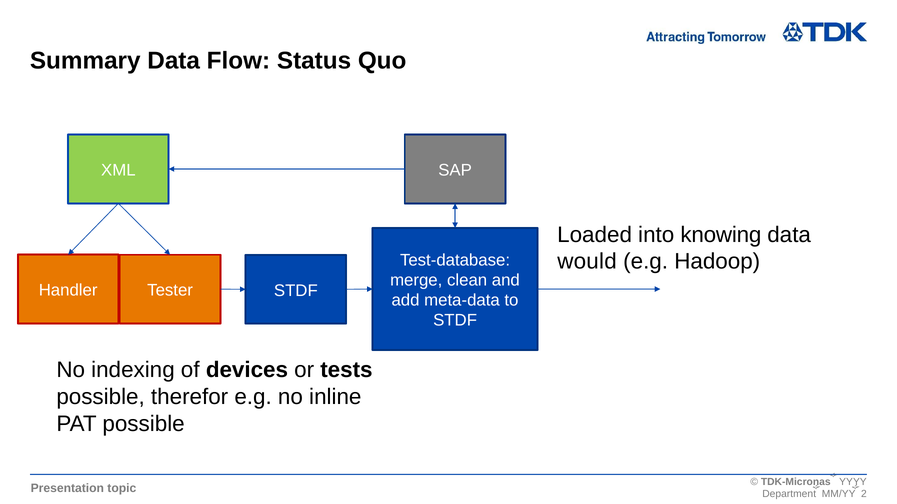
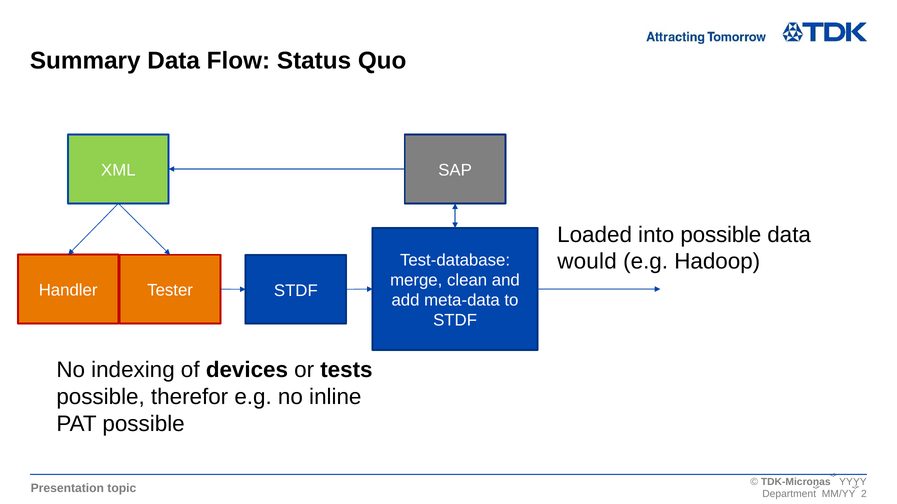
into knowing: knowing -> possible
